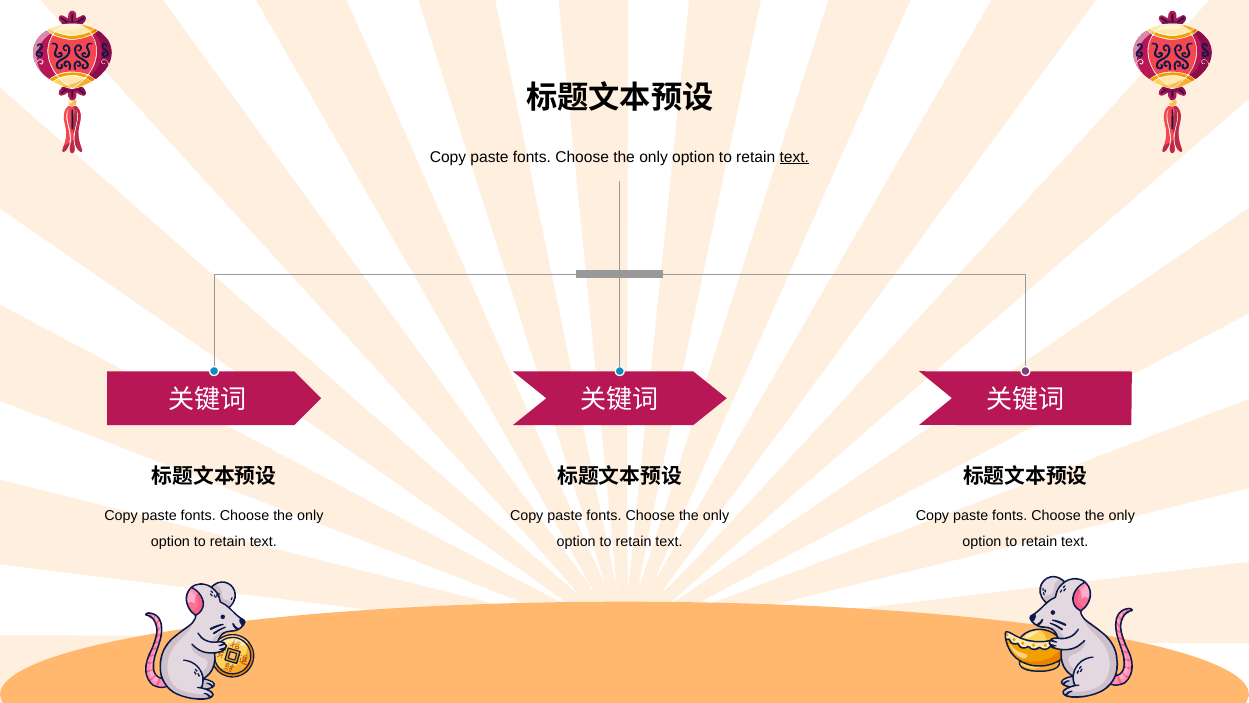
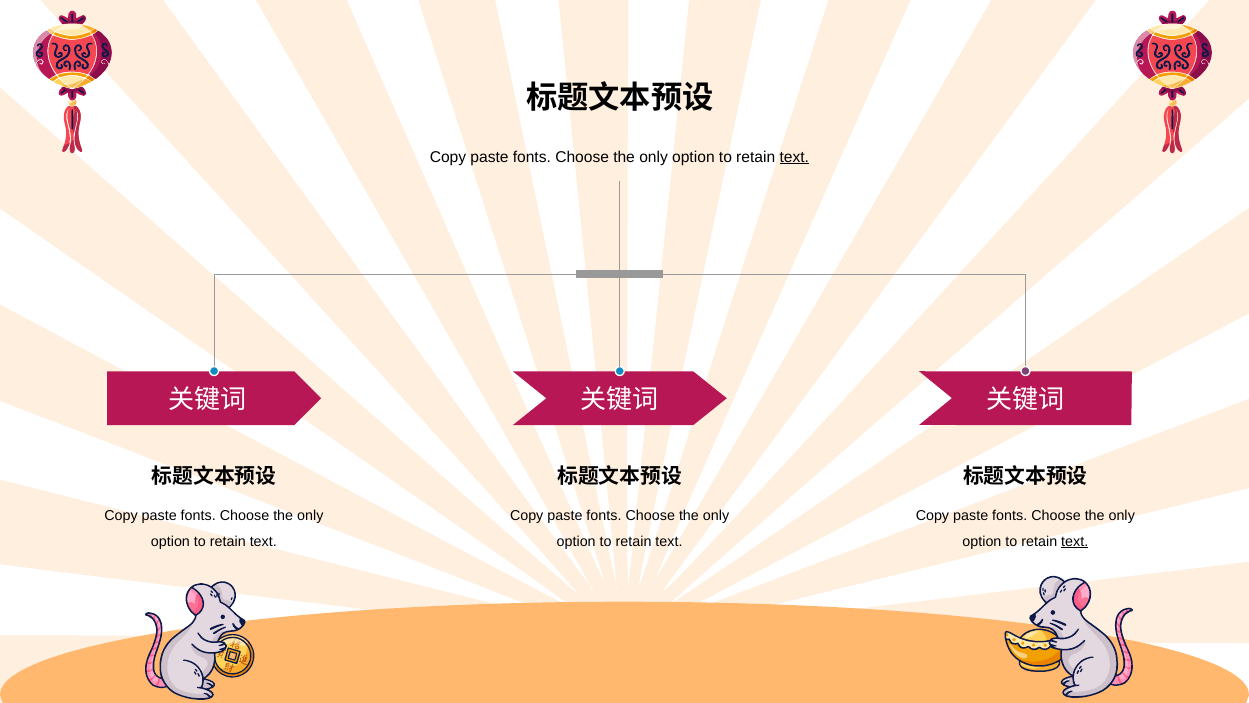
text at (1075, 541) underline: none -> present
